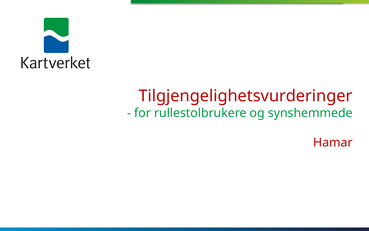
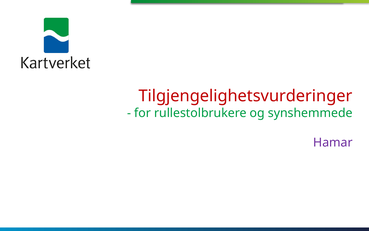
Hamar colour: red -> purple
